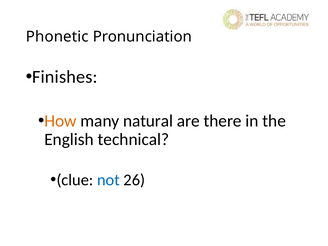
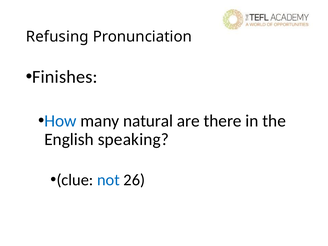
Phonetic: Phonetic -> Refusing
How colour: orange -> blue
technical: technical -> speaking
